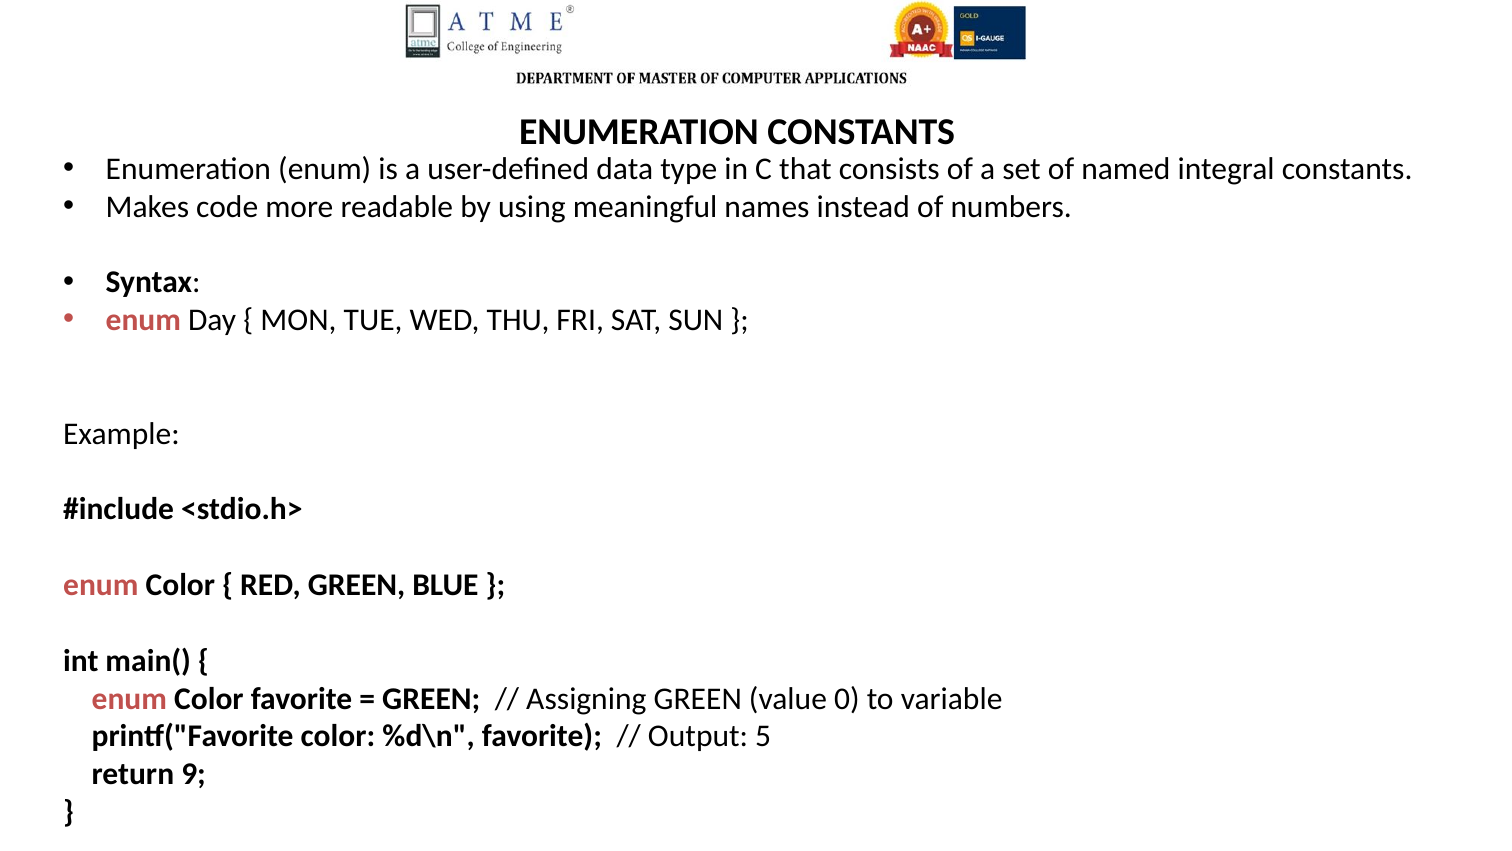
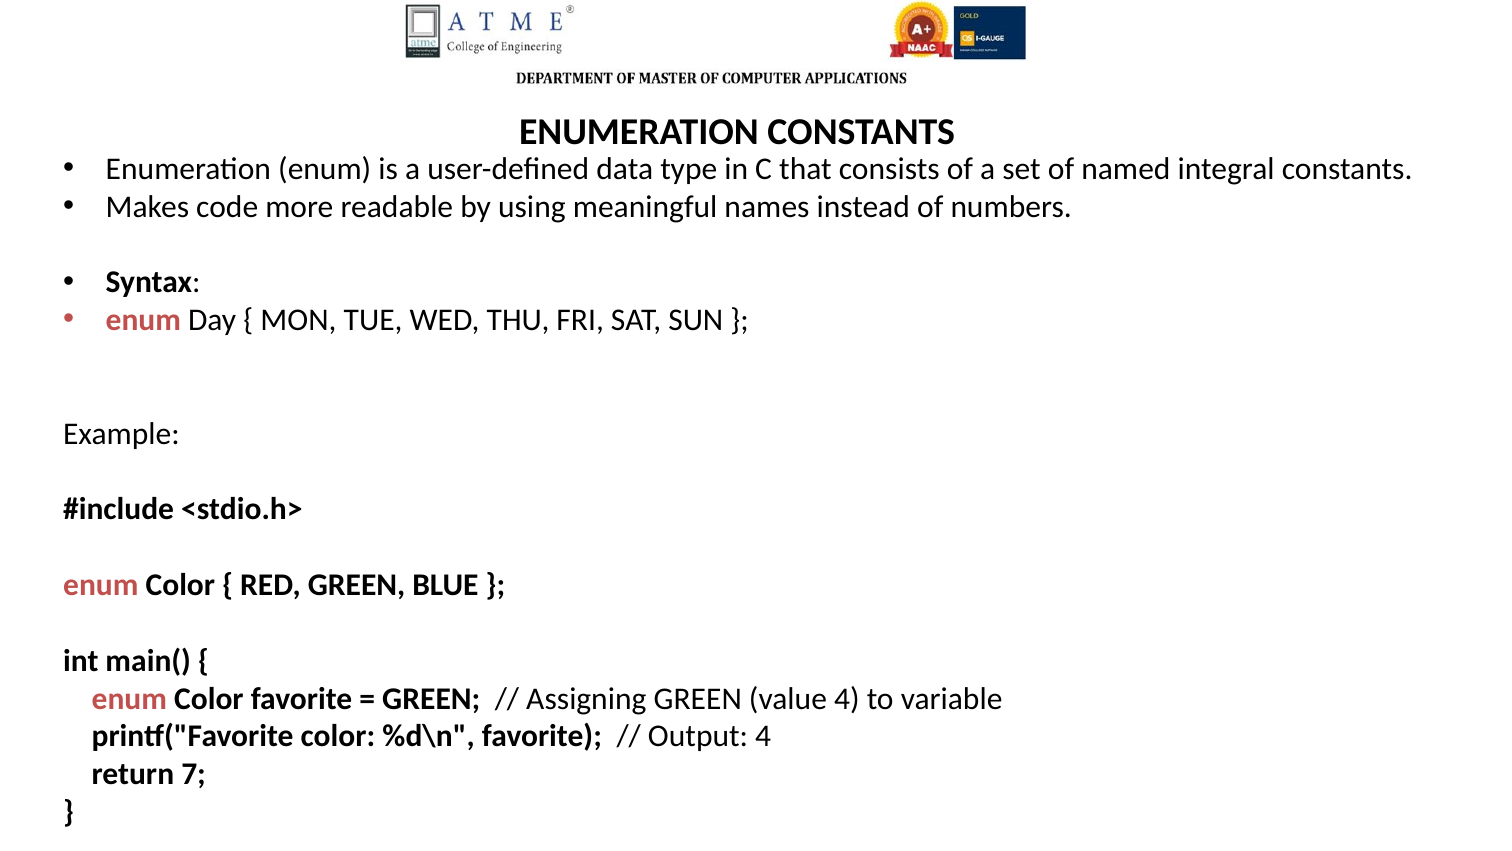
value 0: 0 -> 4
Output 5: 5 -> 4
9: 9 -> 7
